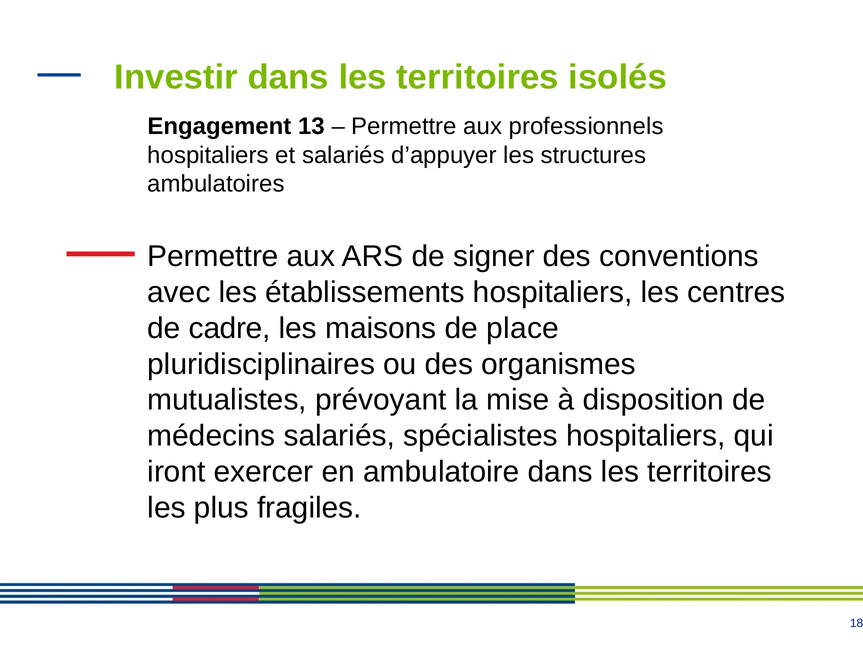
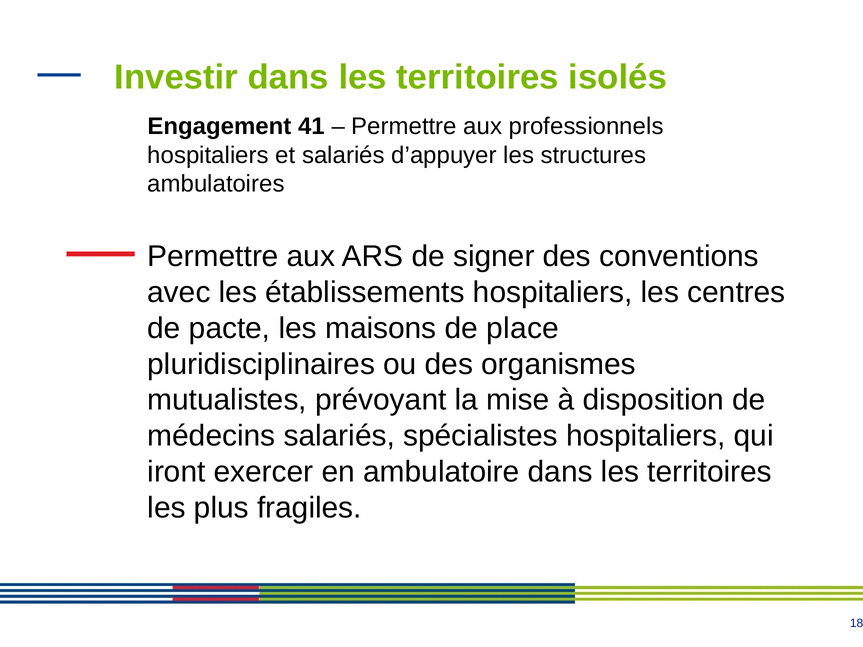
13: 13 -> 41
cadre: cadre -> pacte
